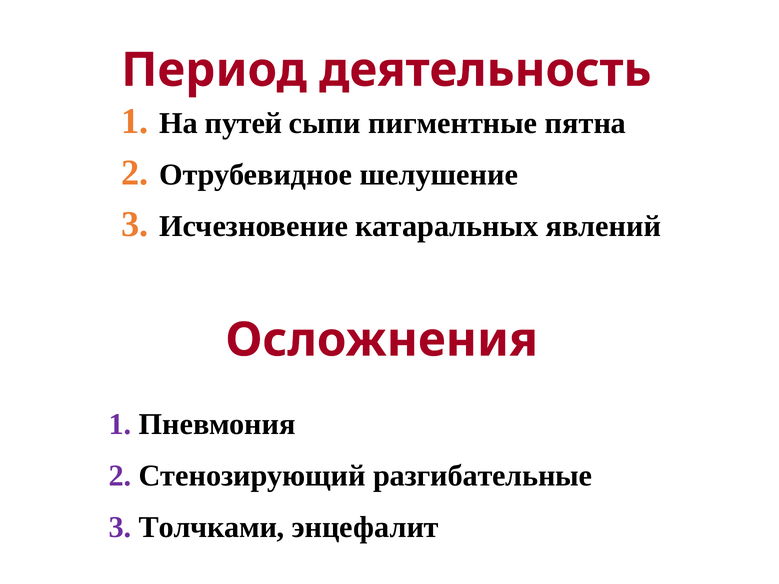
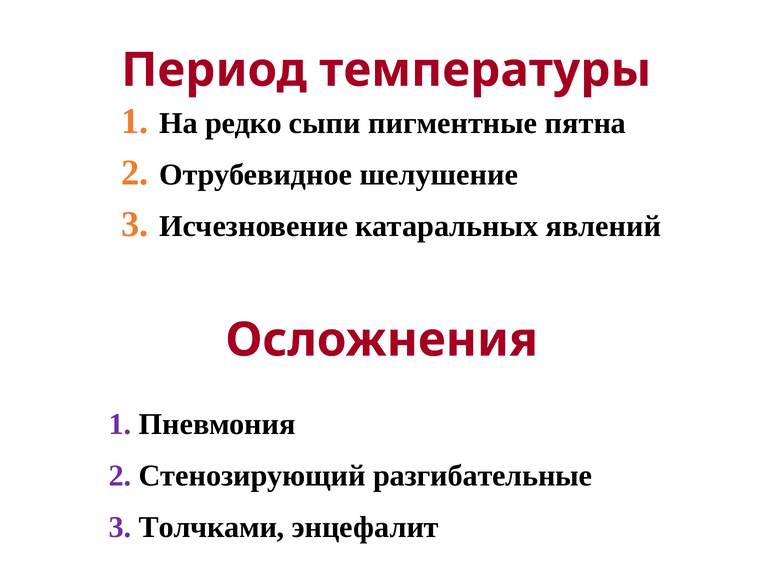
деятельность: деятельность -> температуры
путей: путей -> редко
